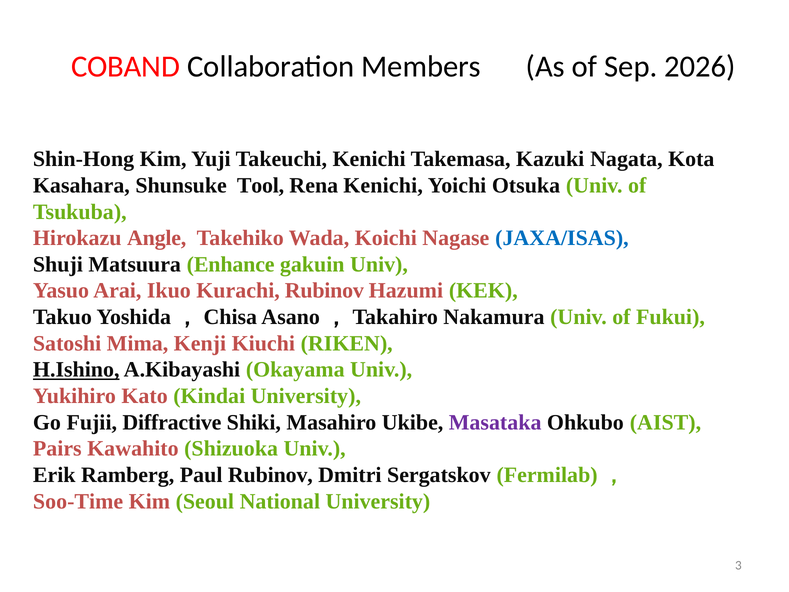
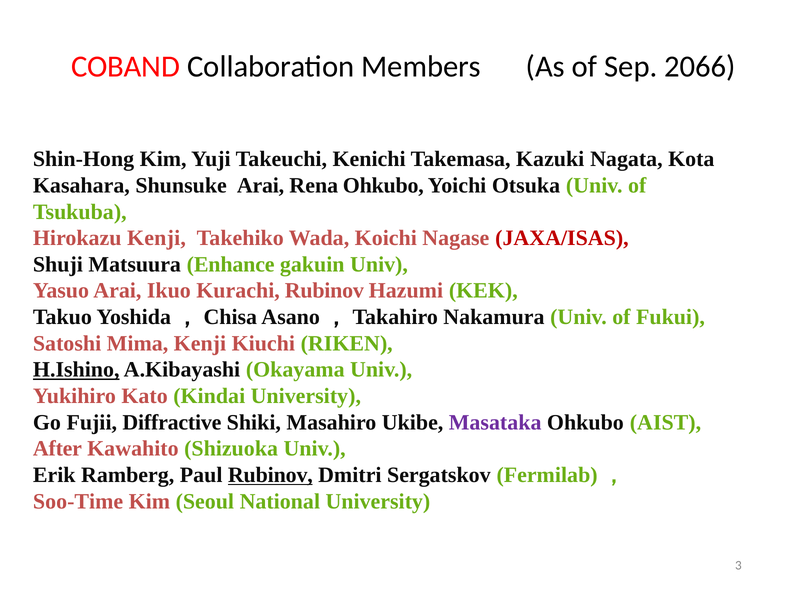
2026: 2026 -> 2066
Shunsuke Tool: Tool -> Arai
Rena Kenichi: Kenichi -> Ohkubo
Hirokazu Angle: Angle -> Kenji
JAXA/ISAS colour: blue -> red
Pairs: Pairs -> After
Rubinov at (270, 475) underline: none -> present
